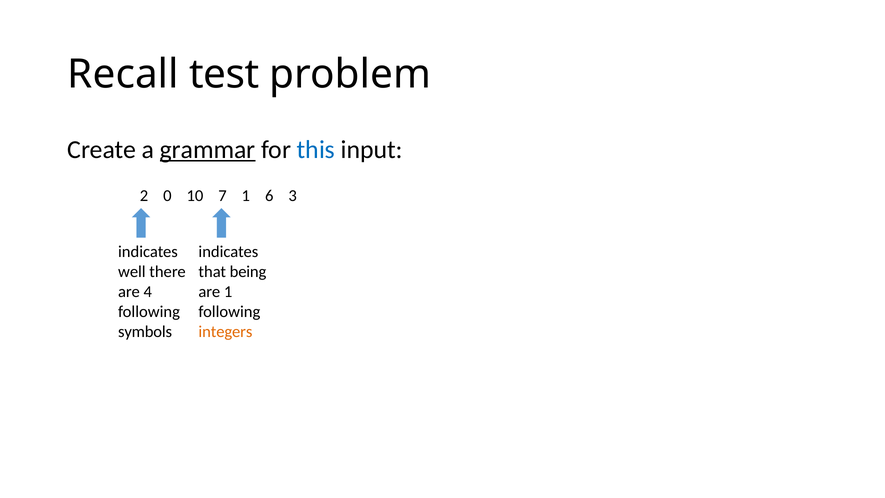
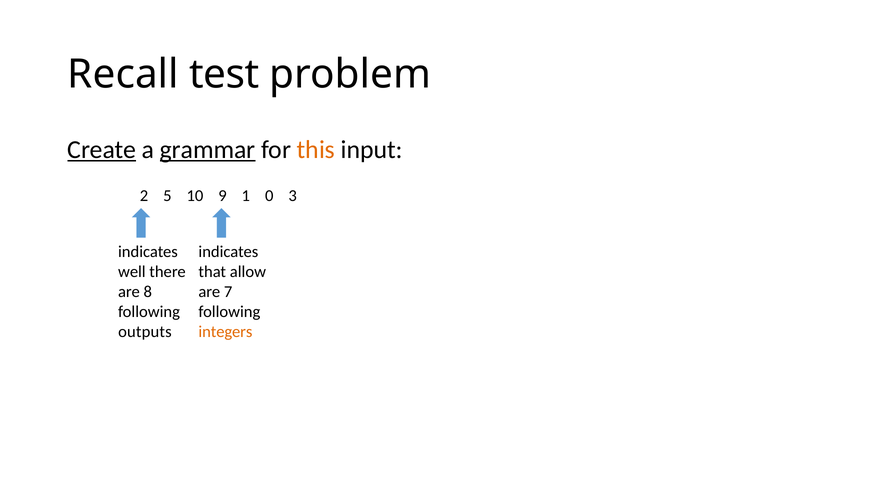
Create underline: none -> present
this colour: blue -> orange
0: 0 -> 5
7: 7 -> 9
6: 6 -> 0
being: being -> allow
4: 4 -> 8
are 1: 1 -> 7
symbols: symbols -> outputs
